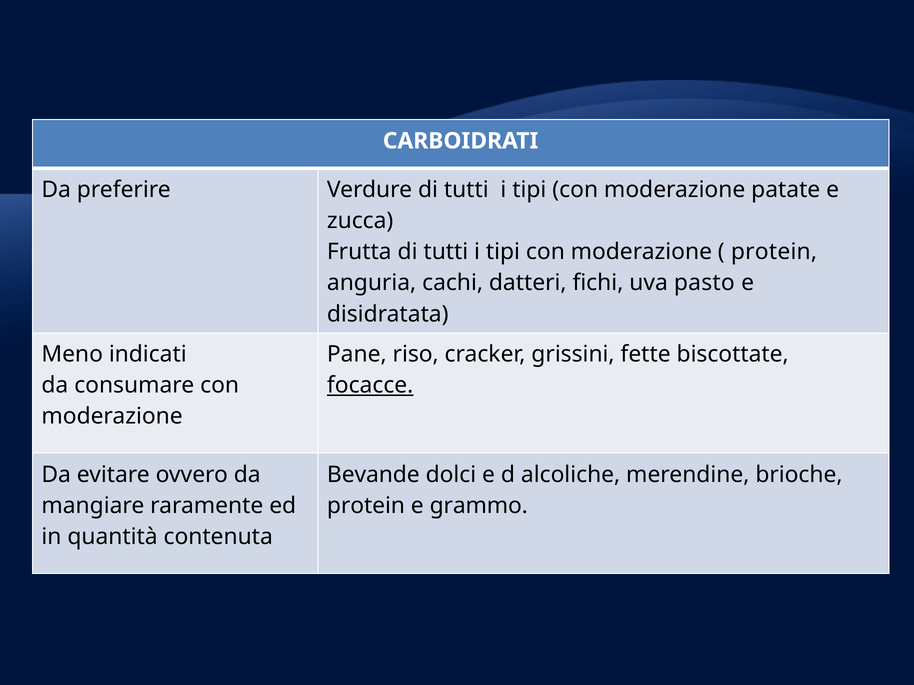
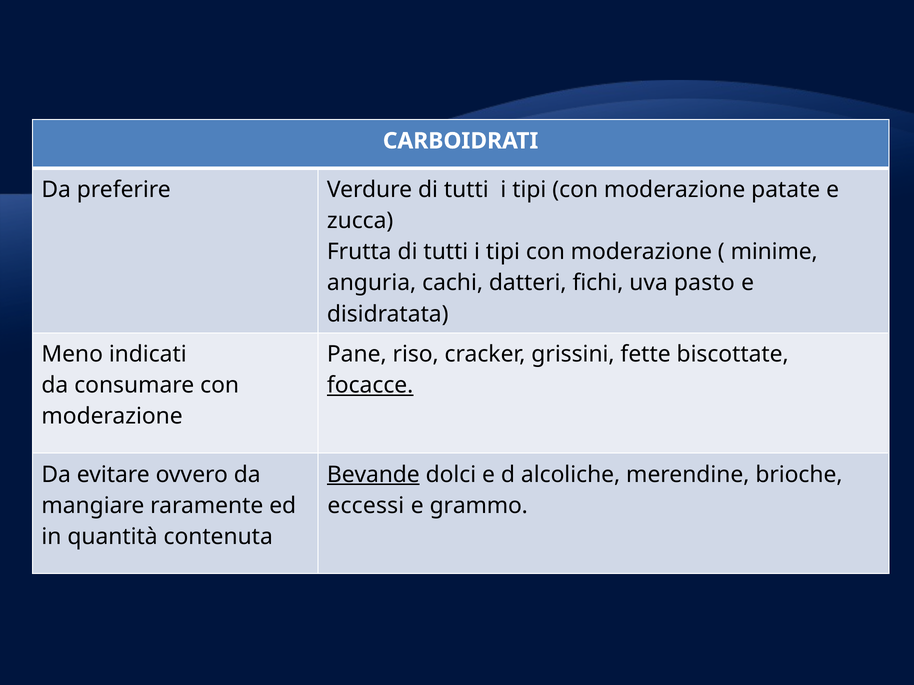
protein at (774, 252): protein -> minime
Bevande underline: none -> present
protein at (366, 506): protein -> eccessi
